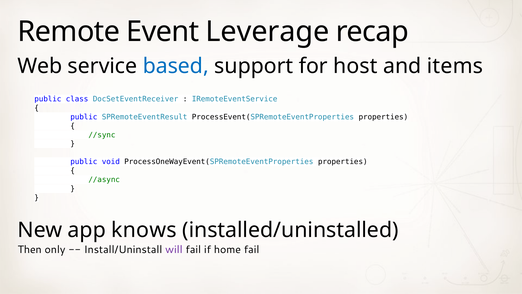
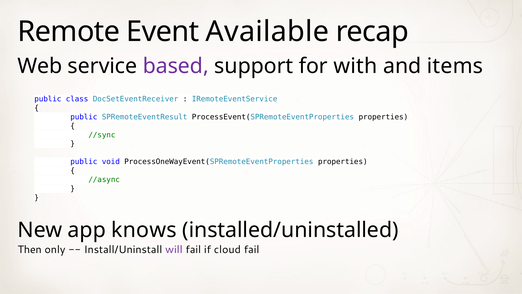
Leverage: Leverage -> Available
based colour: blue -> purple
host: host -> with
home: home -> cloud
